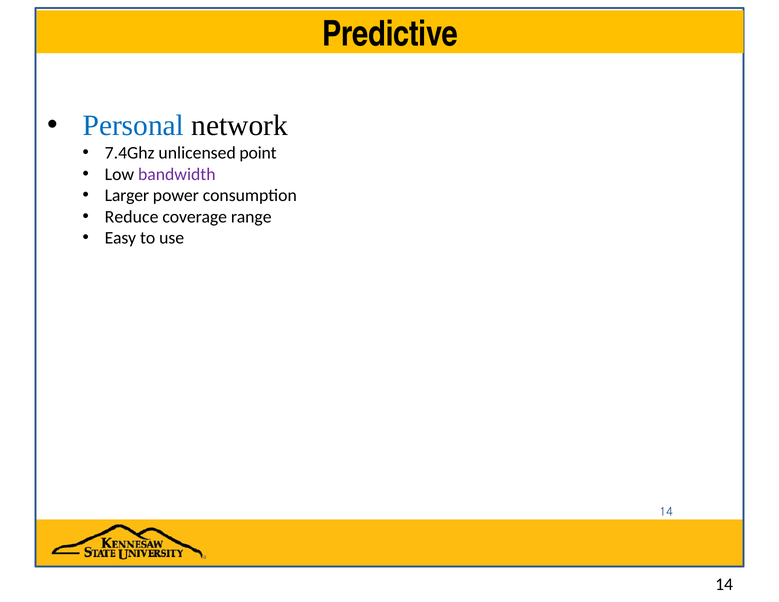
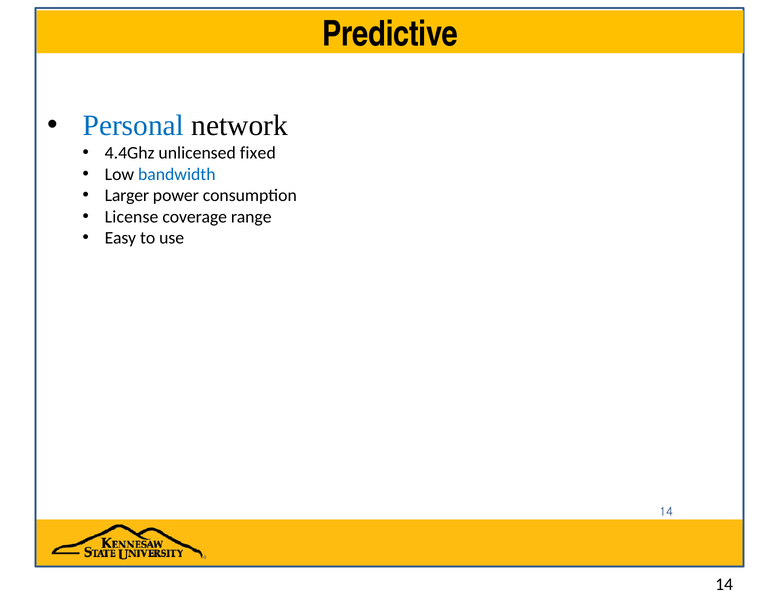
7.4Ghz: 7.4Ghz -> 4.4Ghz
point: point -> fixed
bandwidth colour: purple -> blue
Reduce: Reduce -> License
